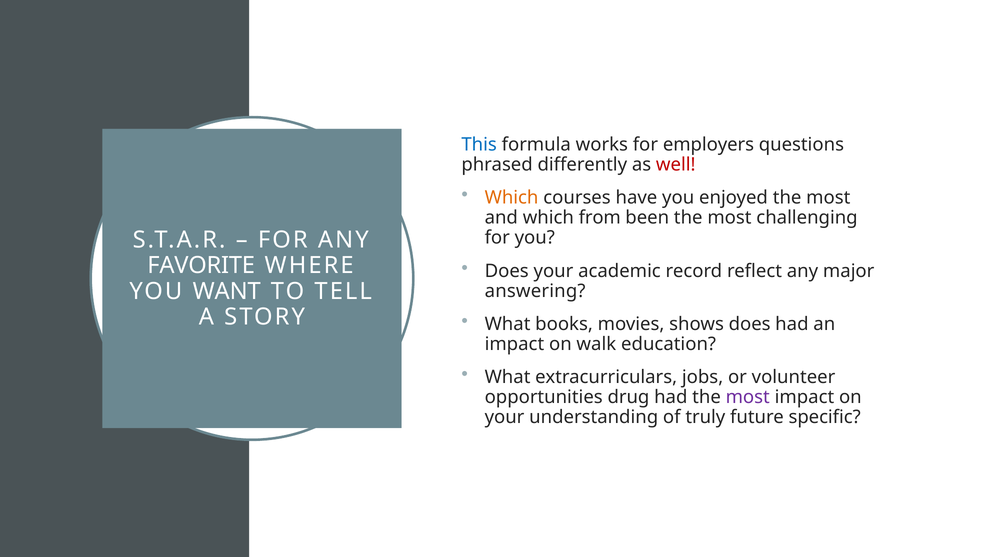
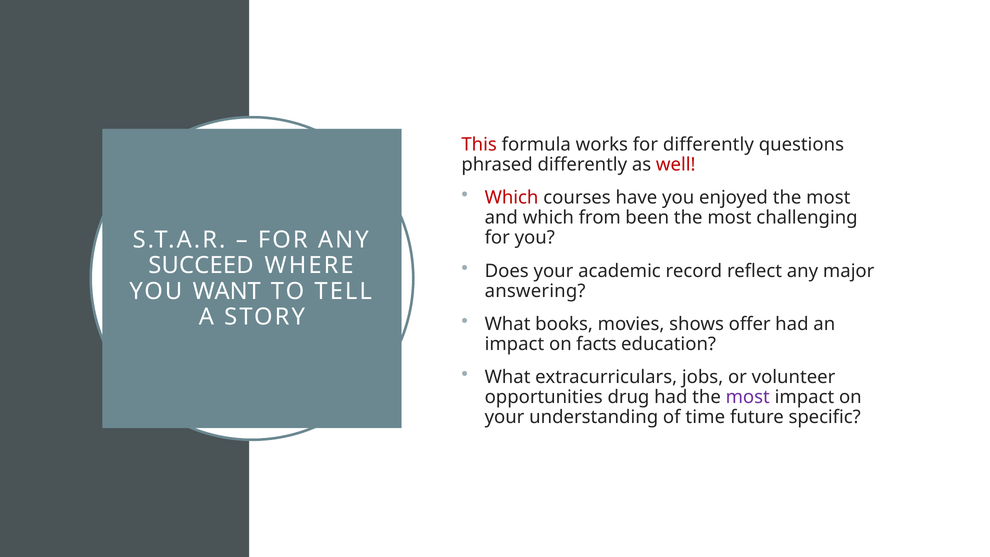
This colour: blue -> red
for employers: employers -> differently
Which at (512, 198) colour: orange -> red
FAVORITE: FAVORITE -> SUCCEED
shows does: does -> offer
walk: walk -> facts
truly: truly -> time
